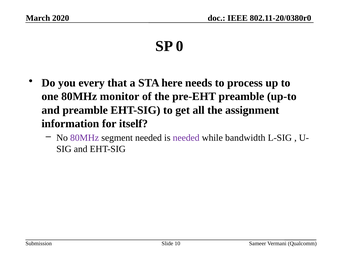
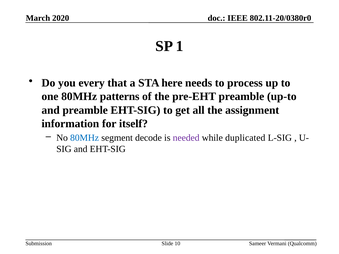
0: 0 -> 1
monitor: monitor -> patterns
80MHz at (85, 138) colour: purple -> blue
segment needed: needed -> decode
bandwidth: bandwidth -> duplicated
